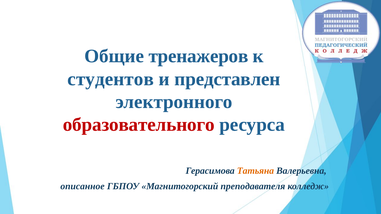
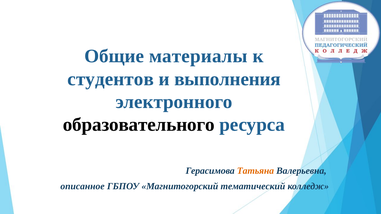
тренажеров: тренажеров -> материалы
представлен: представлен -> выполнения
образовательного colour: red -> black
преподавателя: преподавателя -> тематический
